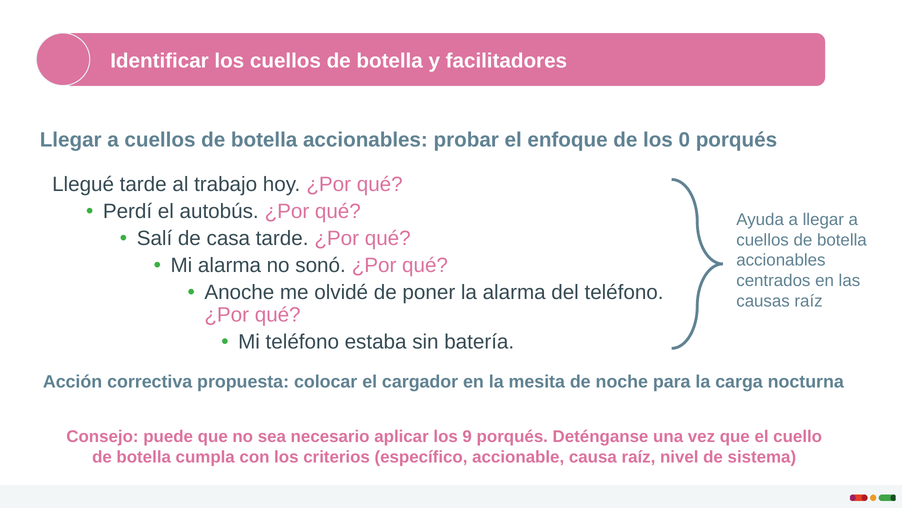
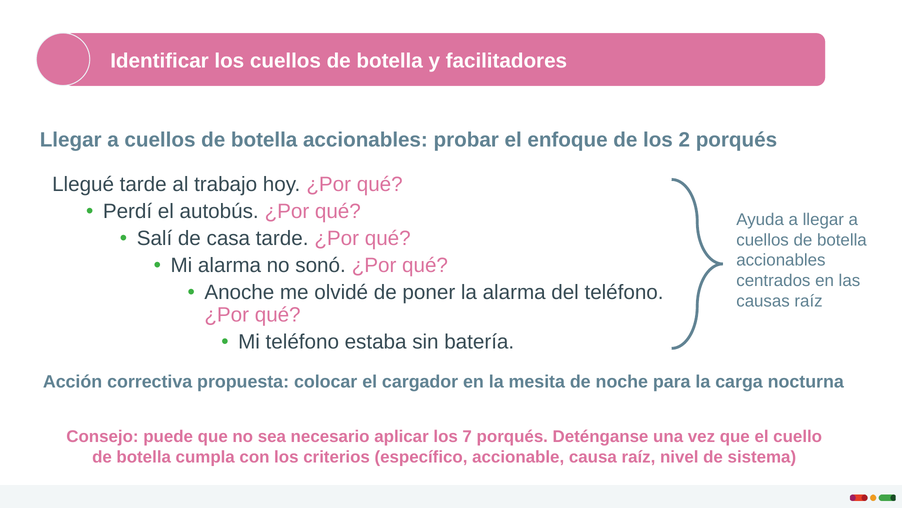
0: 0 -> 2
9: 9 -> 7
